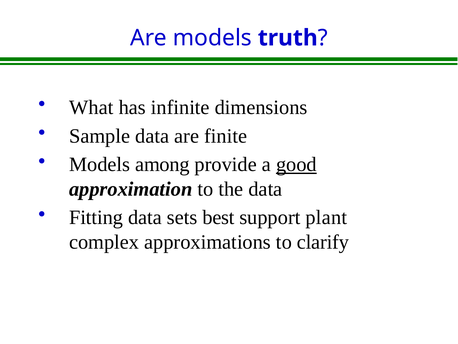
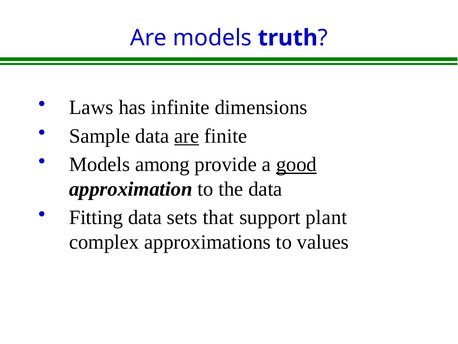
What: What -> Laws
are at (187, 136) underline: none -> present
best: best -> that
clarify: clarify -> values
